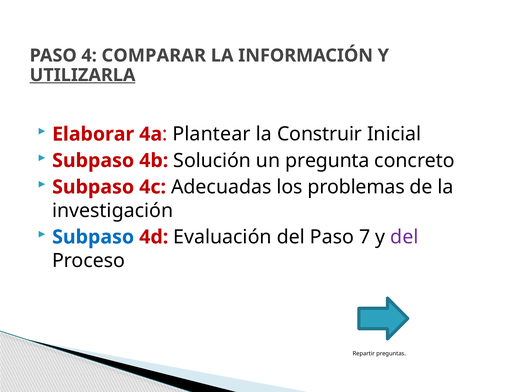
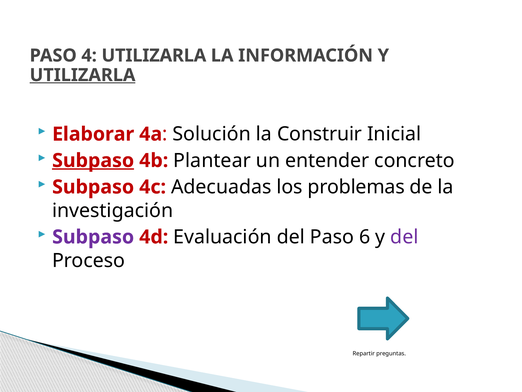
4 COMPARAR: COMPARAR -> UTILIZARLA
Plantear: Plantear -> Solución
Subpaso at (93, 160) underline: none -> present
Solución: Solución -> Plantear
pregunta: pregunta -> entender
Subpaso at (93, 237) colour: blue -> purple
7: 7 -> 6
